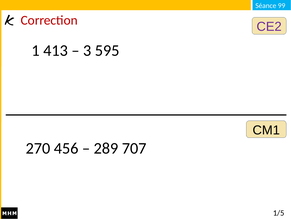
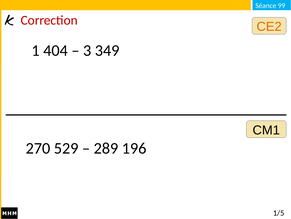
CE2 colour: purple -> orange
413: 413 -> 404
595: 595 -> 349
456: 456 -> 529
707: 707 -> 196
